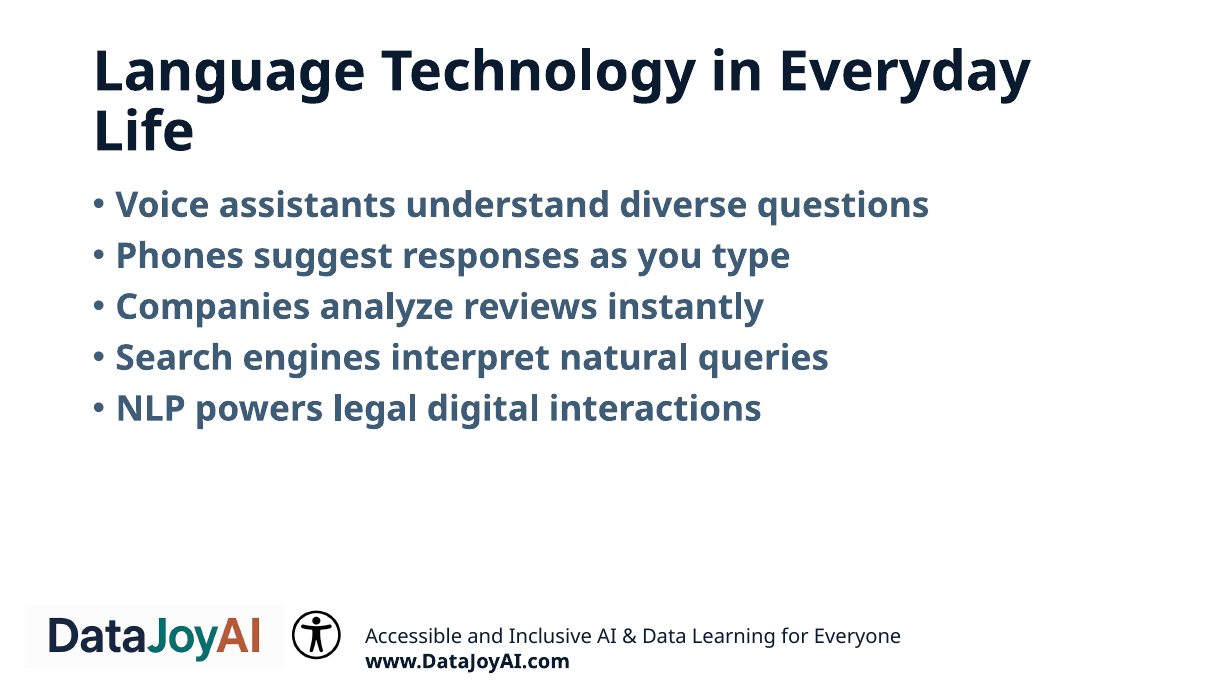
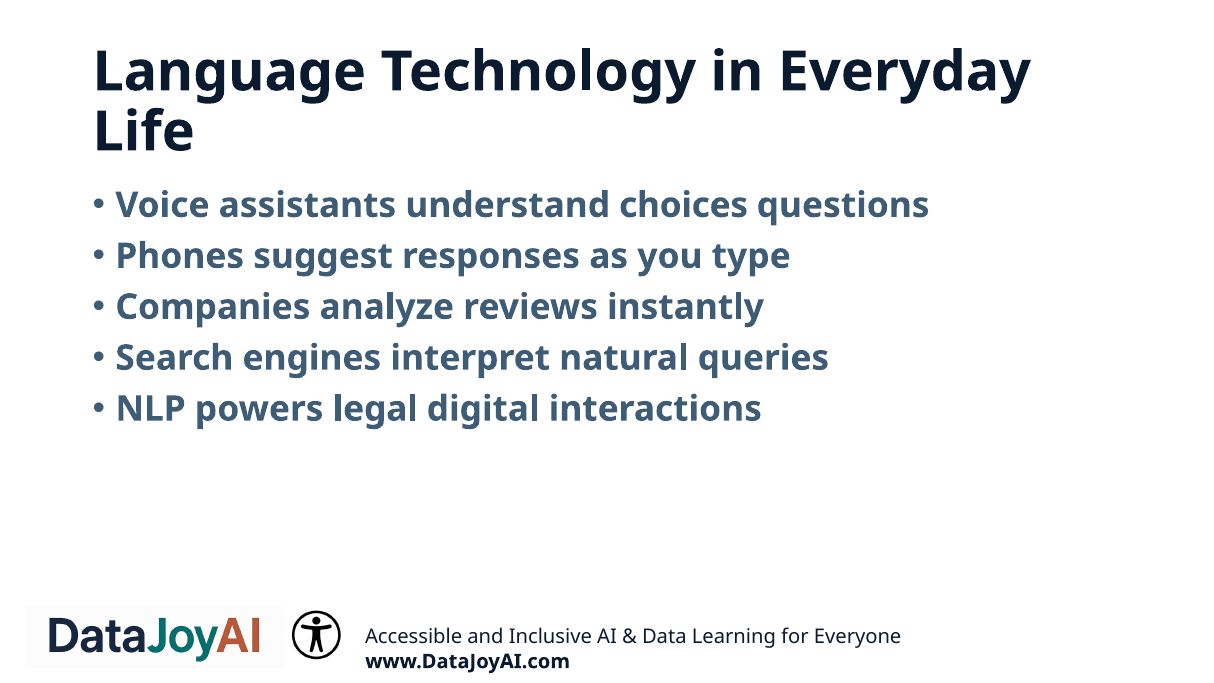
diverse: diverse -> choices
